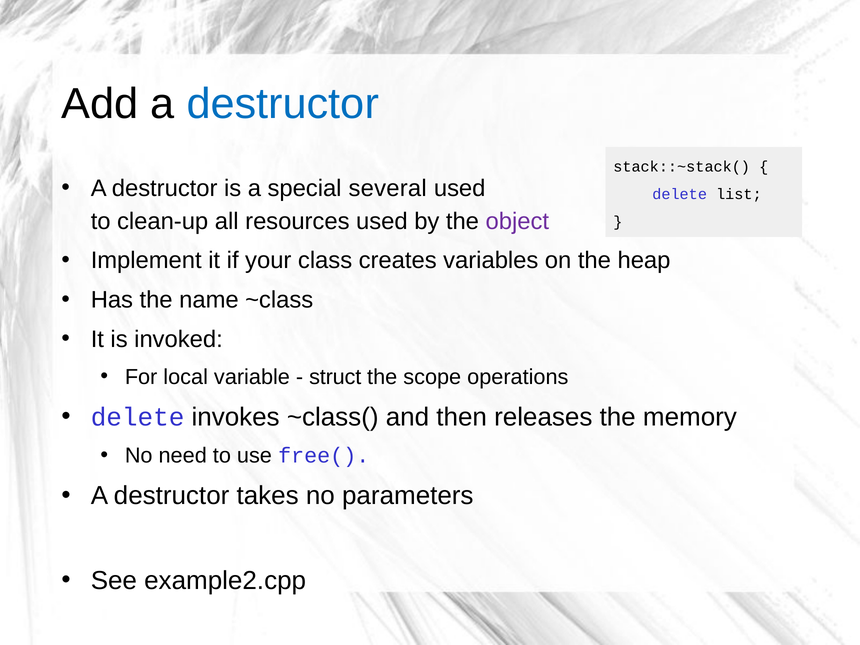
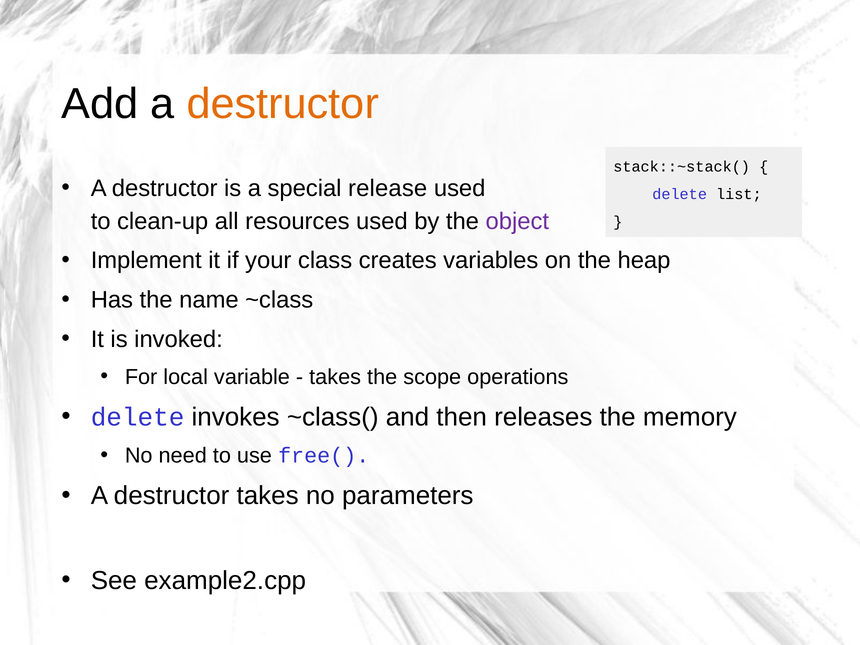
destructor at (283, 104) colour: blue -> orange
several: several -> release
struct at (335, 377): struct -> takes
